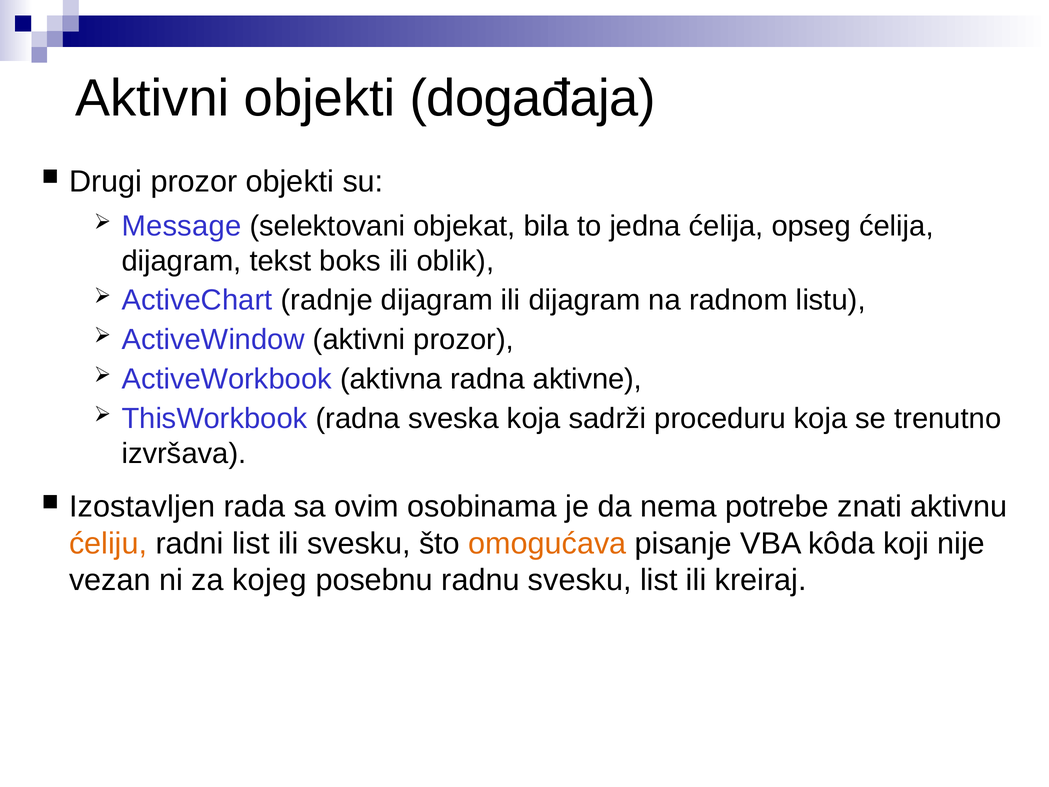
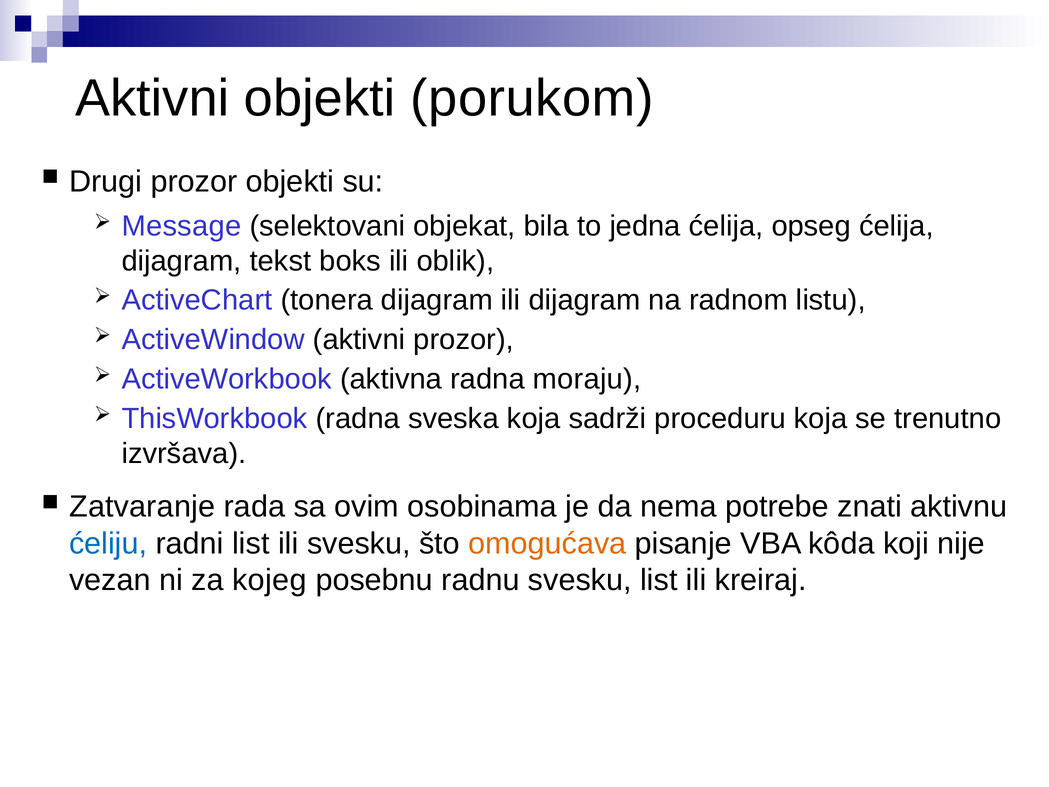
događaja: događaja -> porukom
radnje: radnje -> tonera
aktivne: aktivne -> moraju
Izostavljen: Izostavljen -> Zatvaranje
ćeliju colour: orange -> blue
